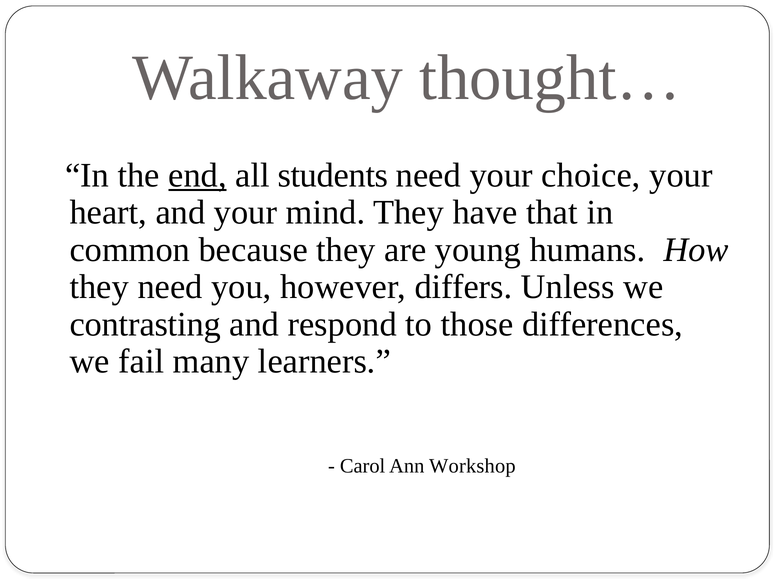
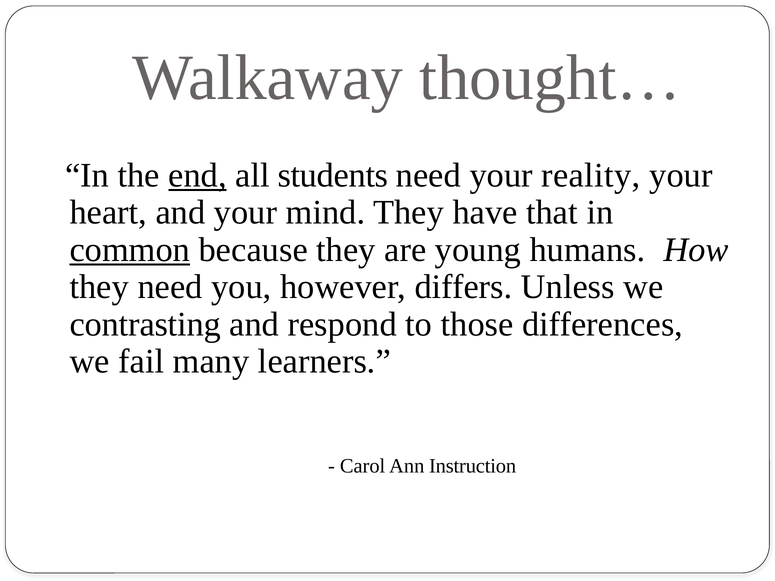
choice: choice -> reality
common underline: none -> present
Workshop: Workshop -> Instruction
